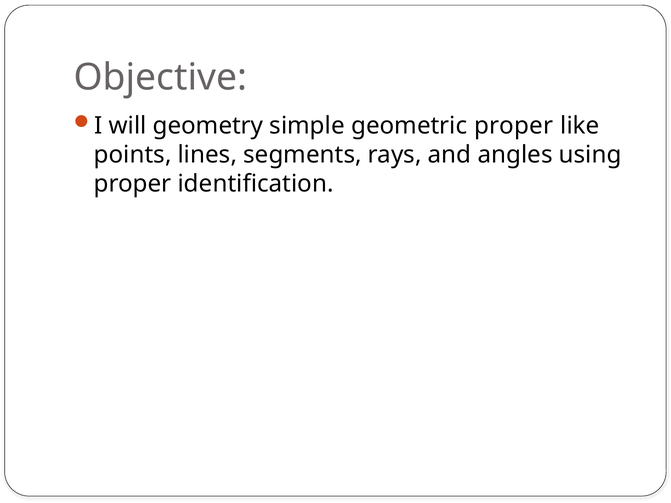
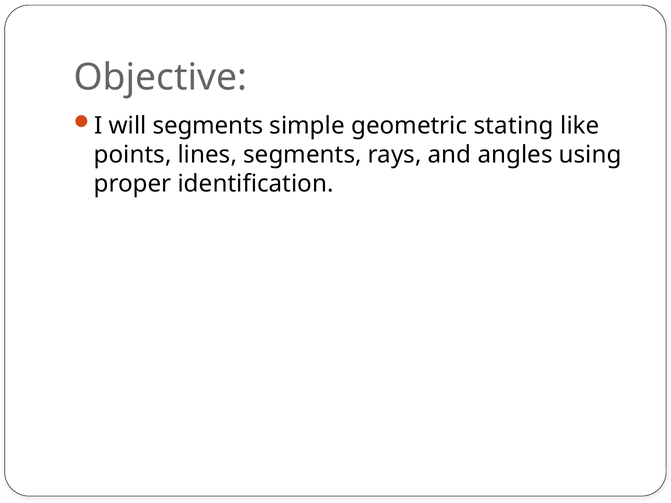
will geometry: geometry -> segments
geometric proper: proper -> stating
